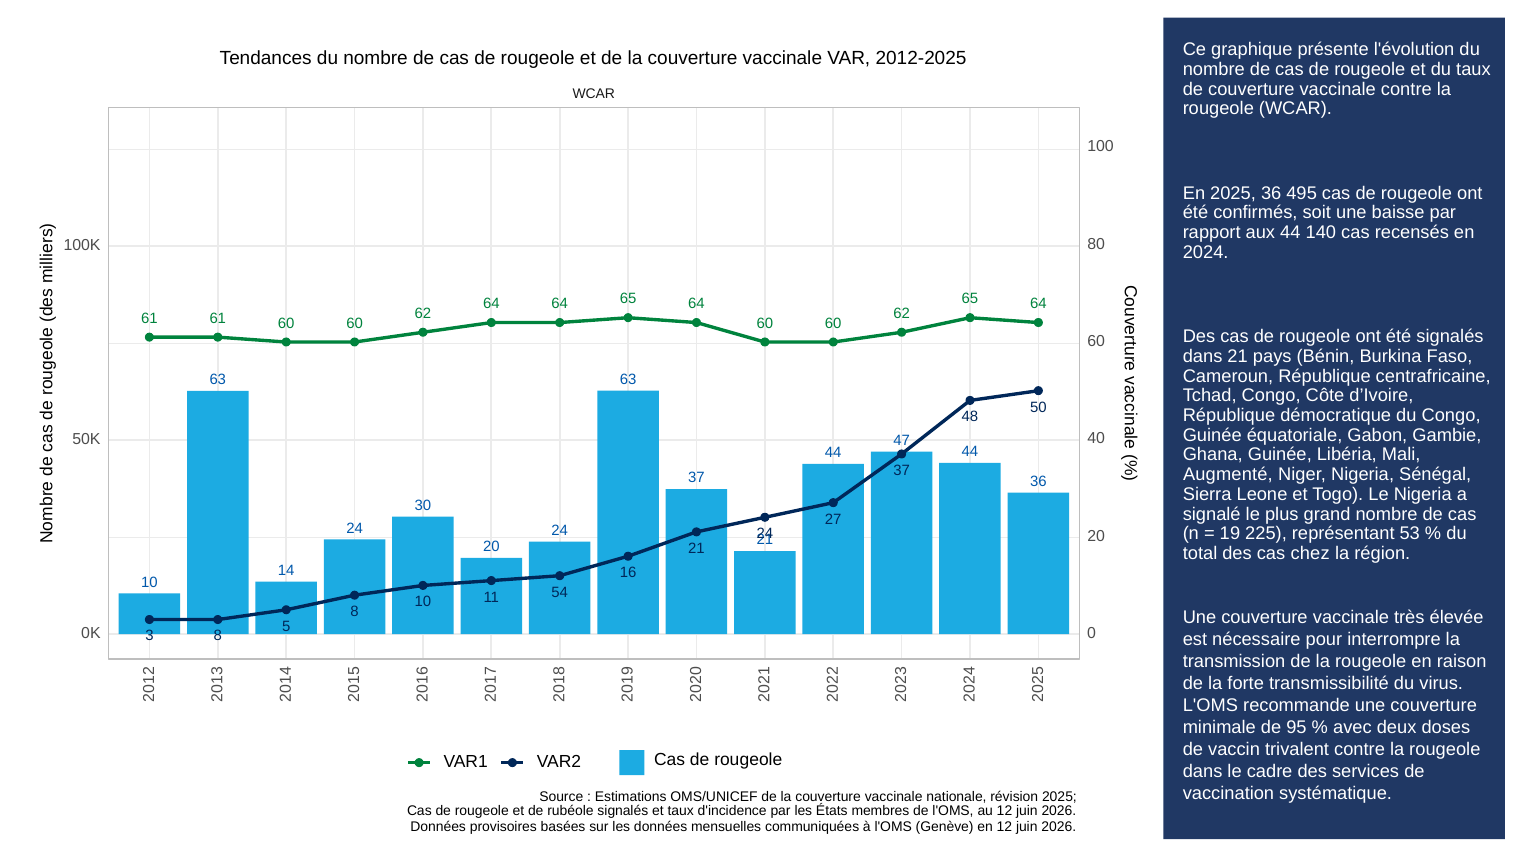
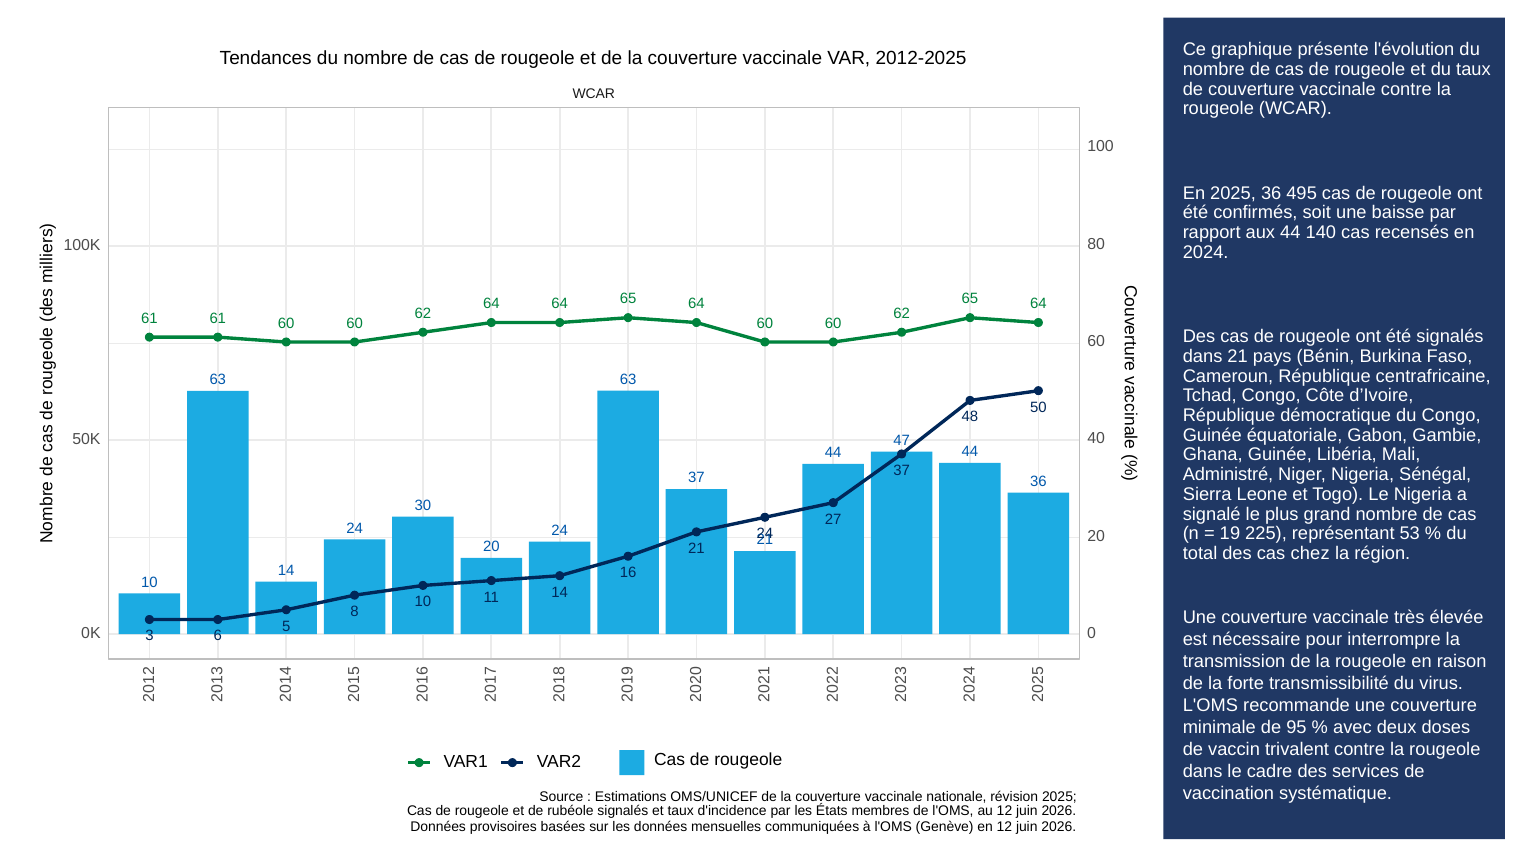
Augmenté: Augmenté -> Administré
11 54: 54 -> 14
3 8: 8 -> 6
